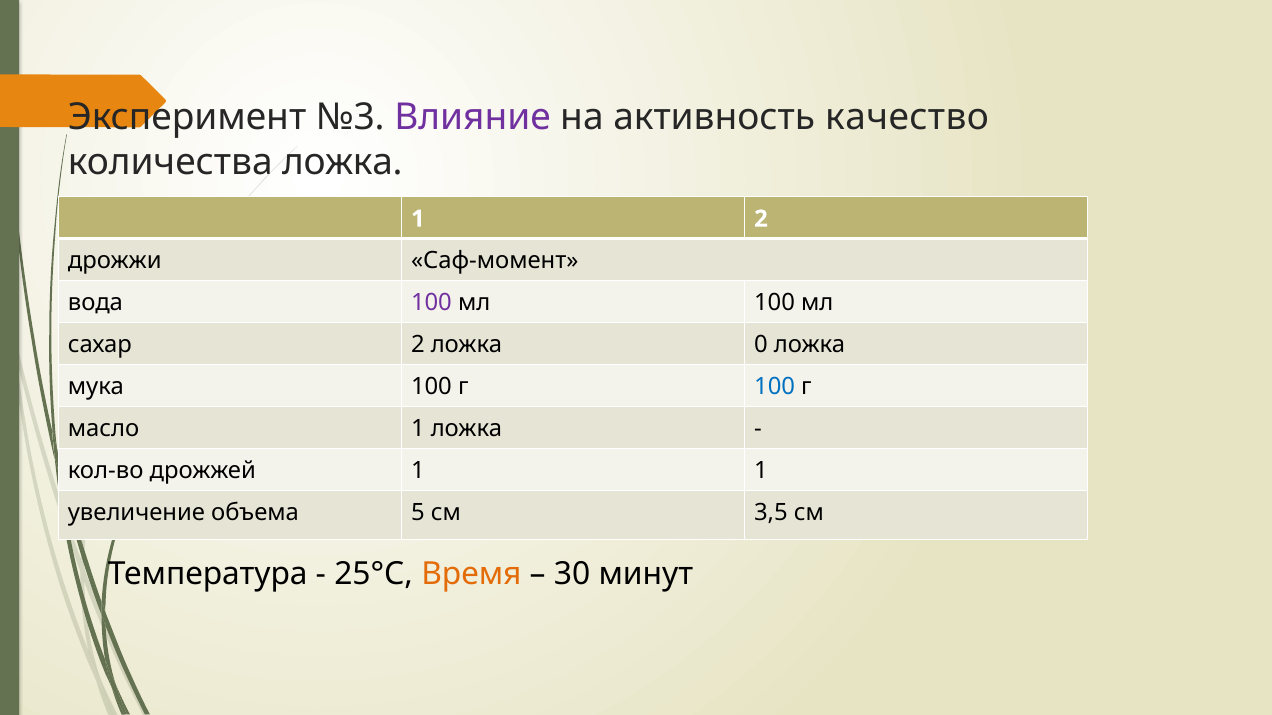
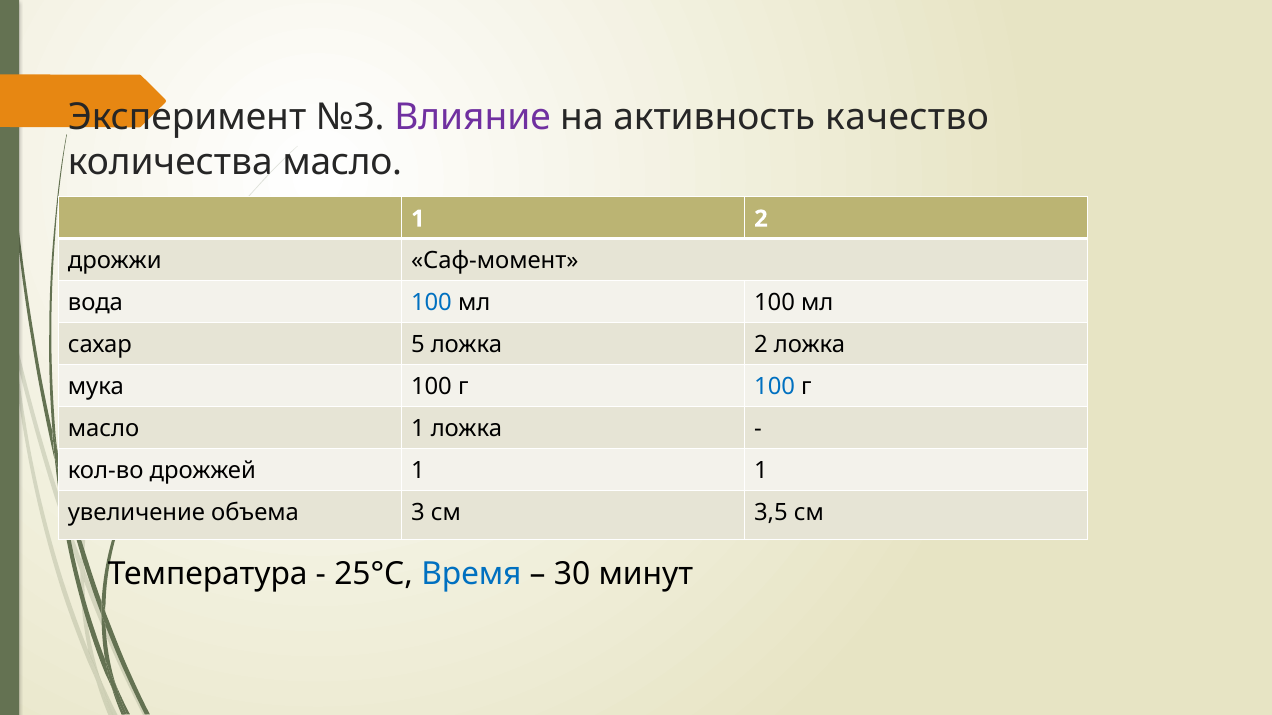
количества ложка: ложка -> масло
100 at (431, 303) colour: purple -> blue
сахар 2: 2 -> 5
ложка 0: 0 -> 2
5: 5 -> 3
Время colour: orange -> blue
